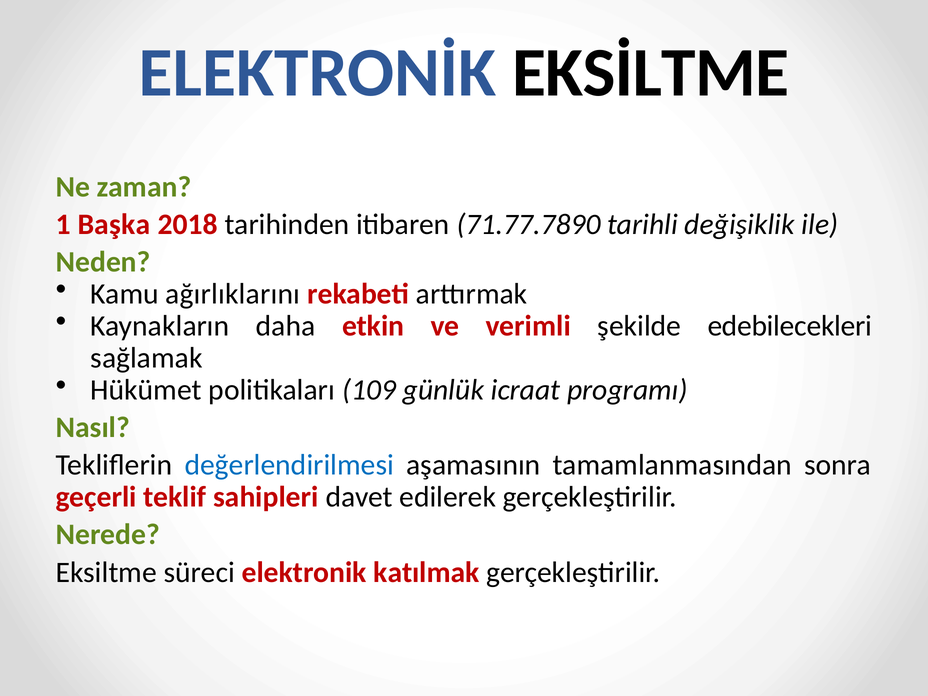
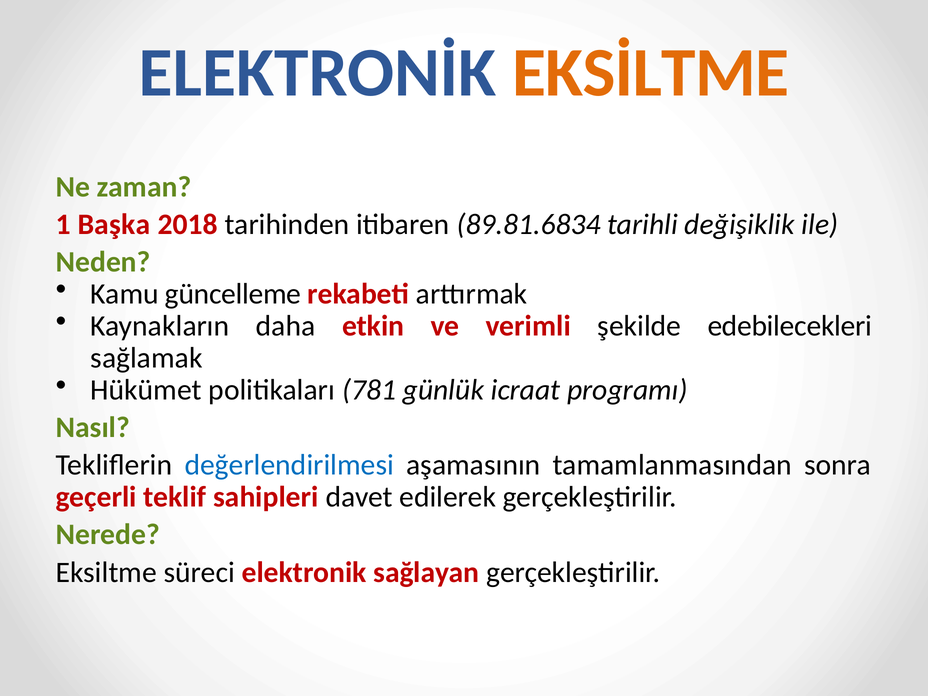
EKSİLTME colour: black -> orange
71.77.7890: 71.77.7890 -> 89.81.6834
ağırlıklarını: ağırlıklarını -> güncelleme
109: 109 -> 781
katılmak: katılmak -> sağlayan
